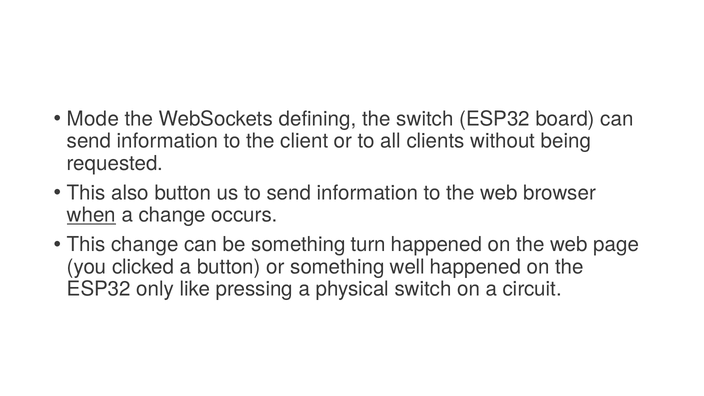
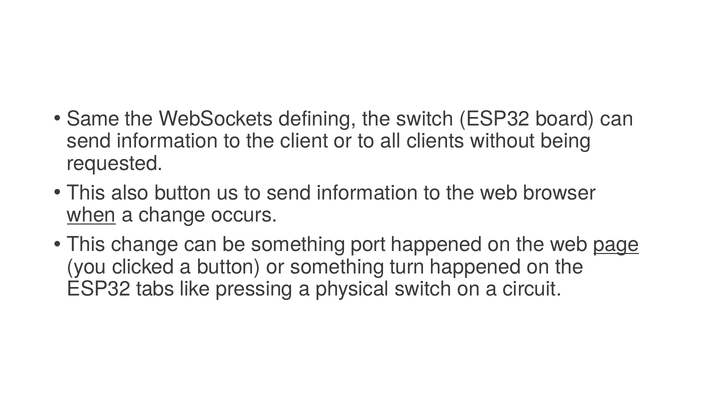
Mode: Mode -> Same
turn: turn -> port
page underline: none -> present
well: well -> turn
only: only -> tabs
